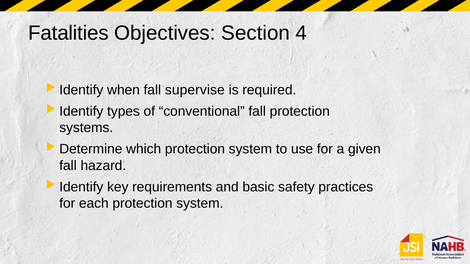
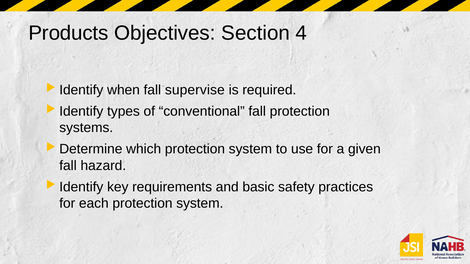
Fatalities: Fatalities -> Products
